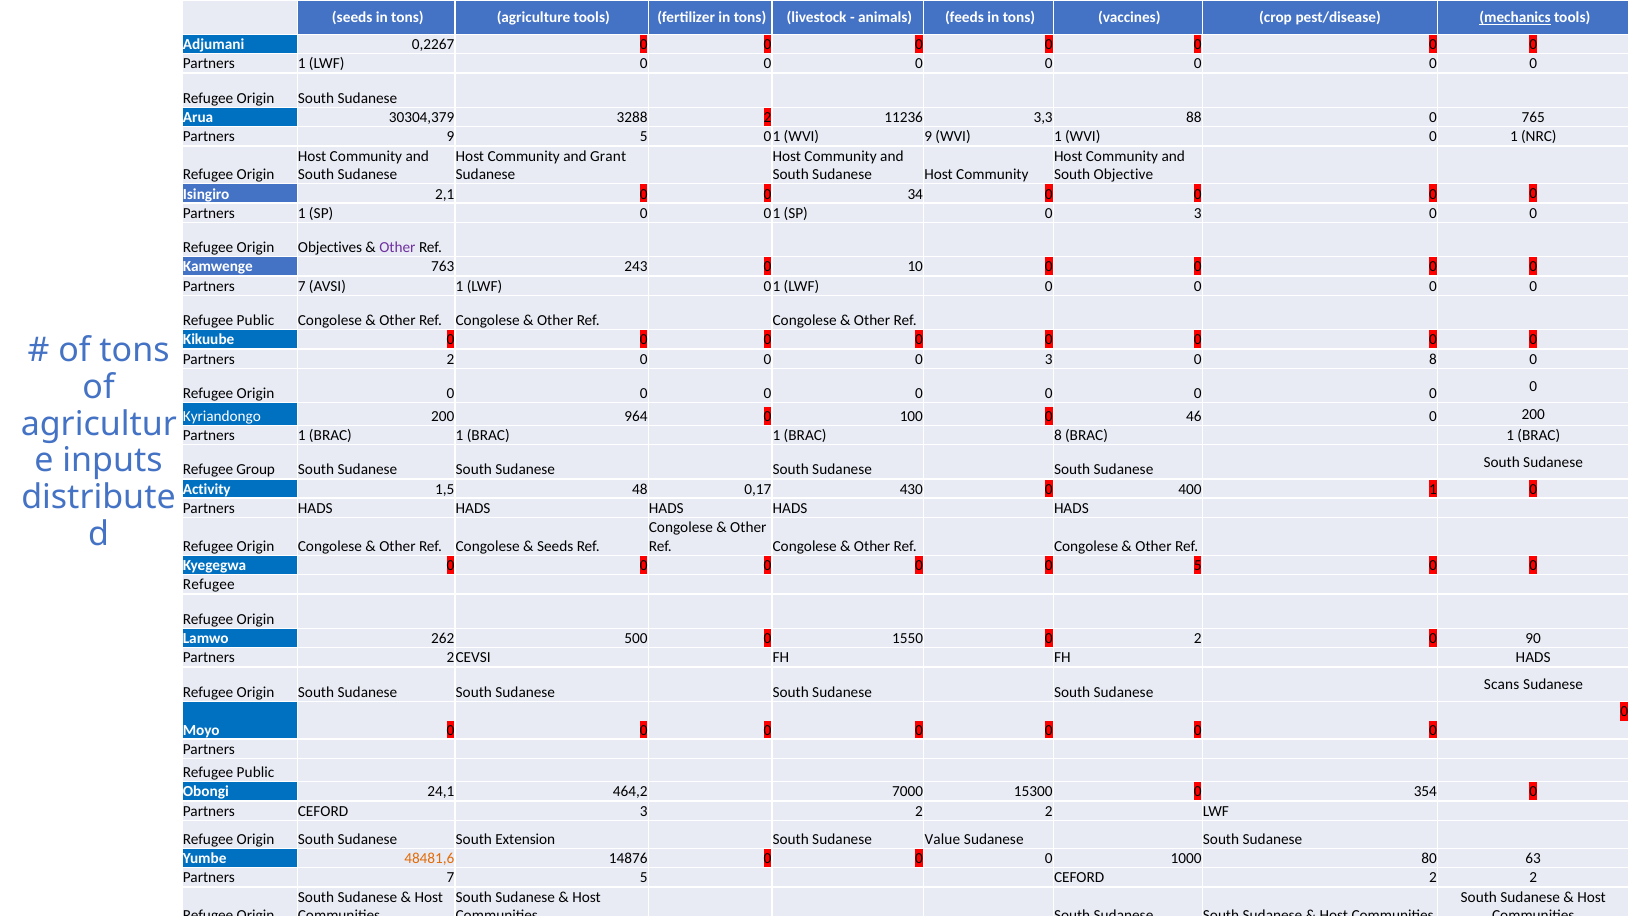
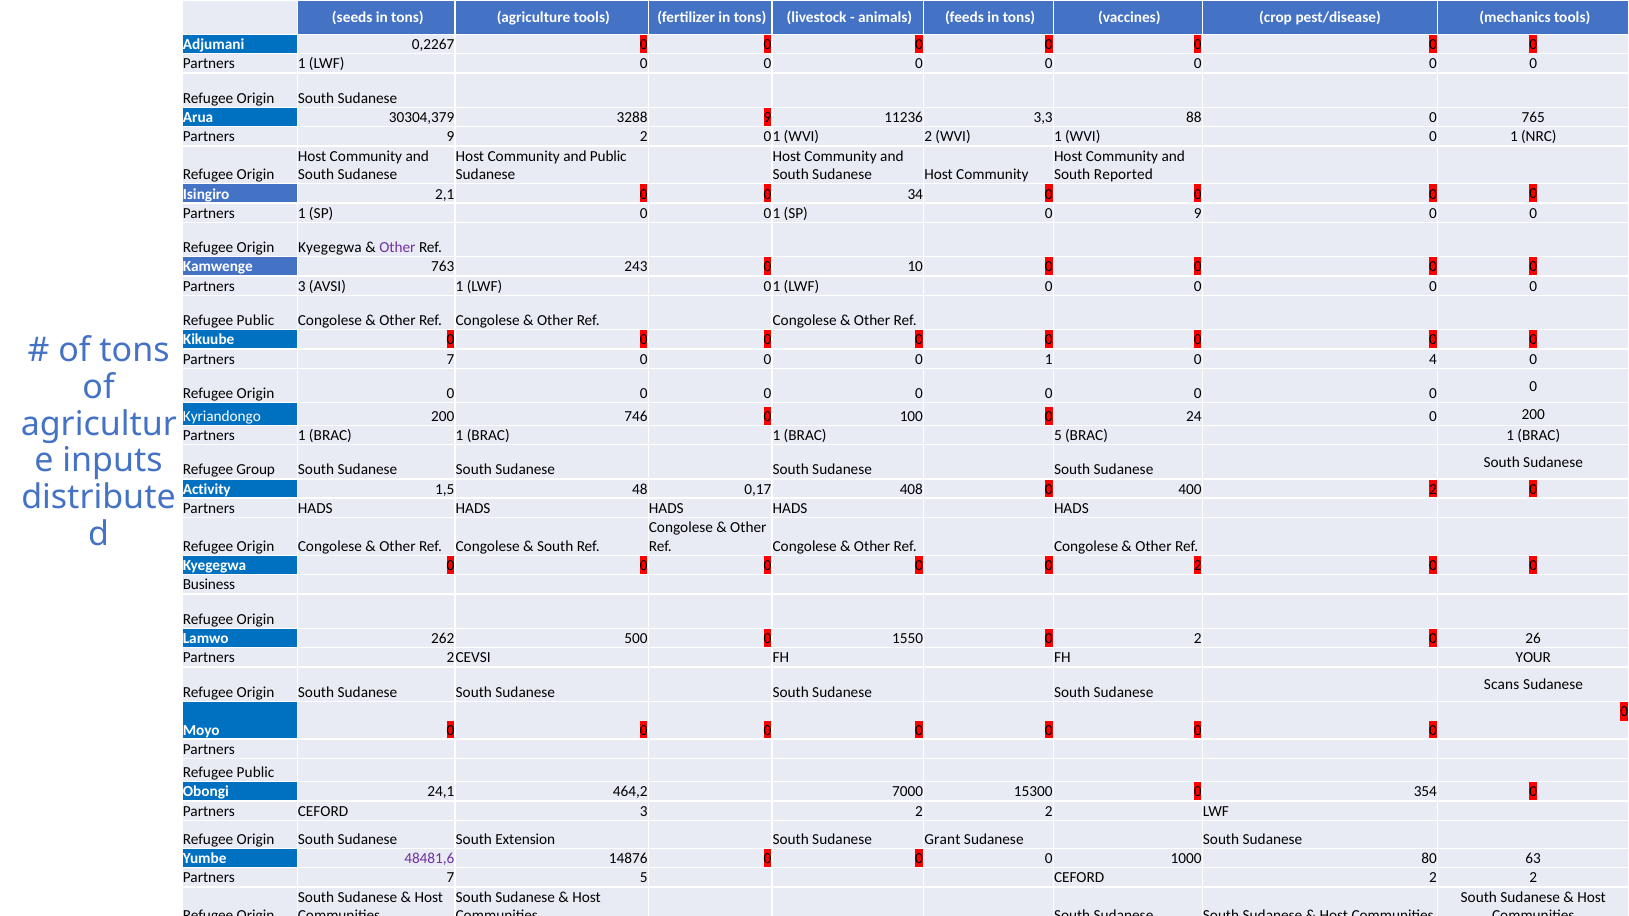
mechanics underline: present -> none
3288 2: 2 -> 9
9 5: 5 -> 2
WVI 9: 9 -> 2
and Grant: Grant -> Public
Objective: Objective -> Reported
SP 0 3: 3 -> 9
Origin Objectives: Objectives -> Kyegegwa
7 at (302, 286): 7 -> 3
2 at (450, 359): 2 -> 7
0 0 3: 3 -> 1
0 8: 8 -> 4
964: 964 -> 746
46: 46 -> 24
BRAC 8: 8 -> 5
430: 430 -> 408
400 1: 1 -> 2
Seeds at (555, 546): Seeds -> South
0 0 5: 5 -> 2
Refugee at (209, 585): Refugee -> Business
90: 90 -> 26
FH HADS: HADS -> YOUR
Value: Value -> Grant
48481,6 colour: orange -> purple
